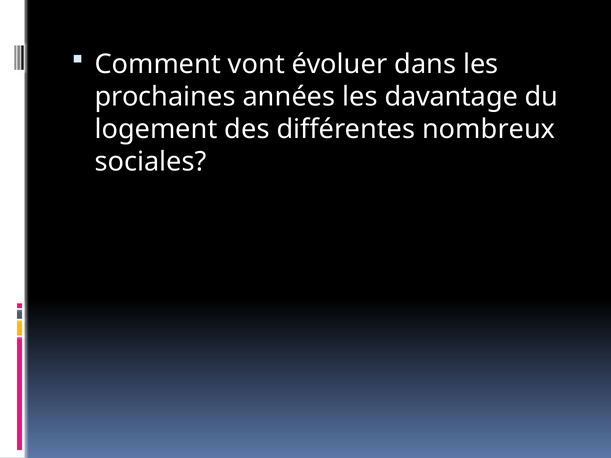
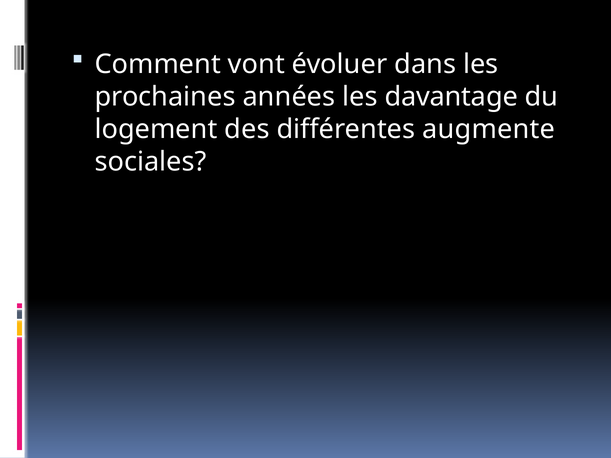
nombreux: nombreux -> augmente
